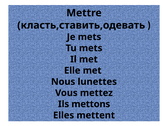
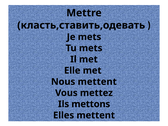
Nous lunettes: lunettes -> mettent
